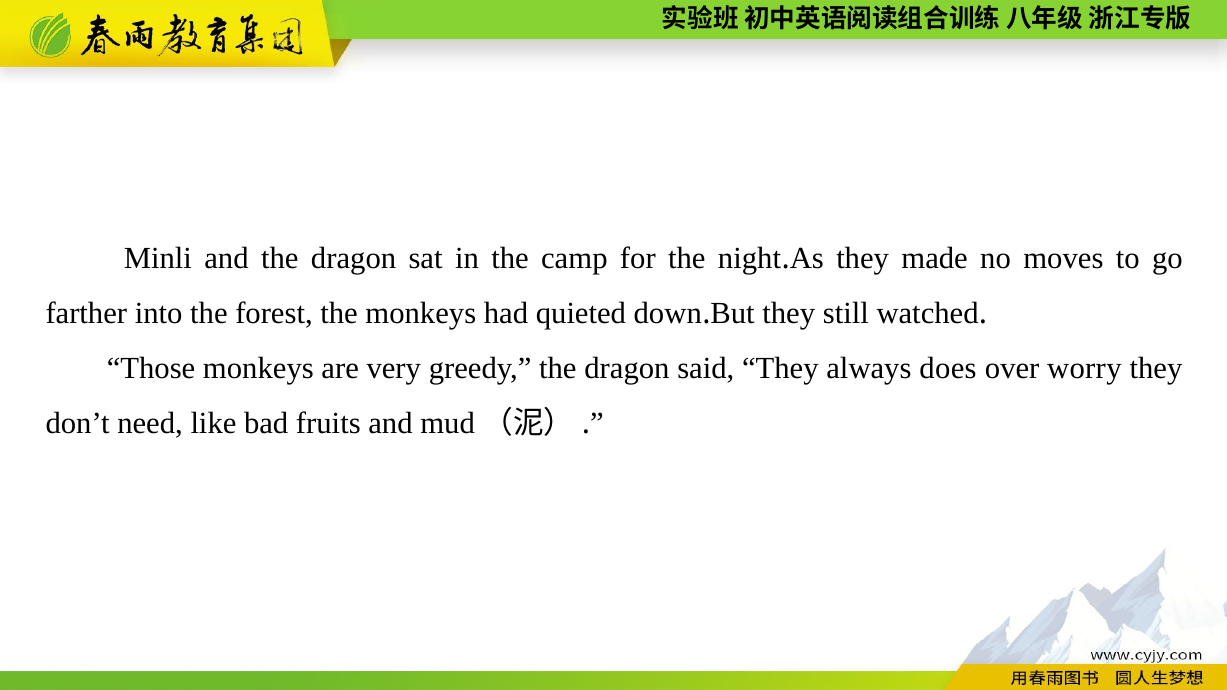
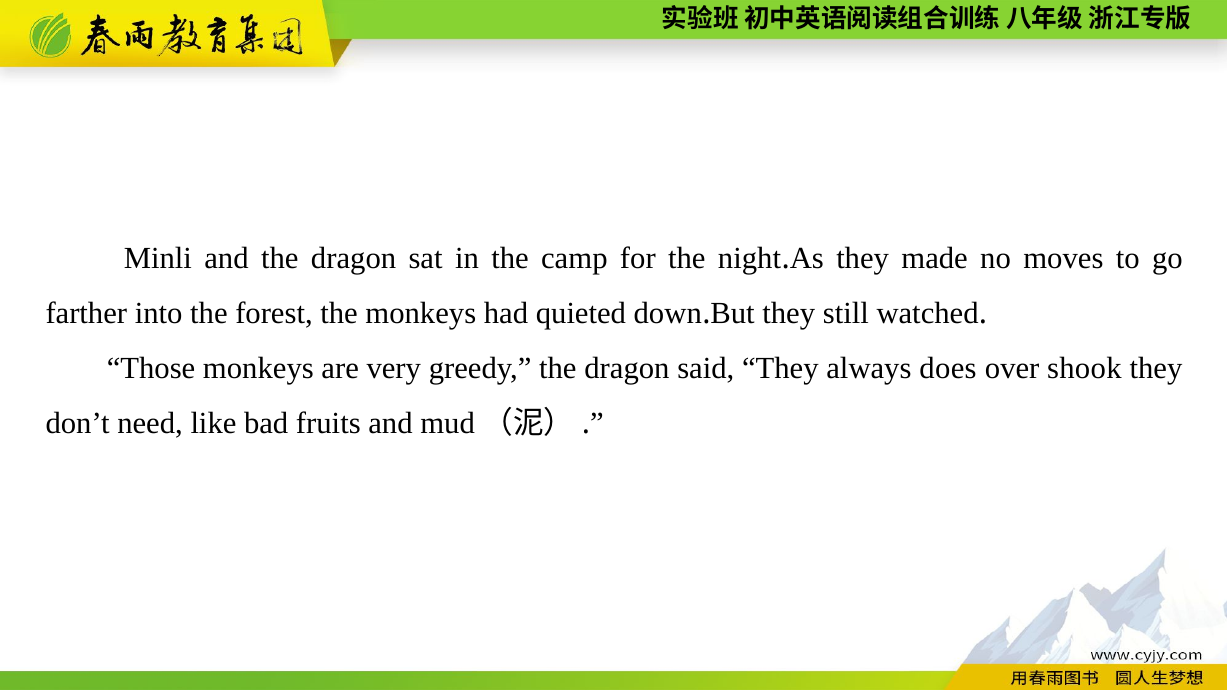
worry: worry -> shook
